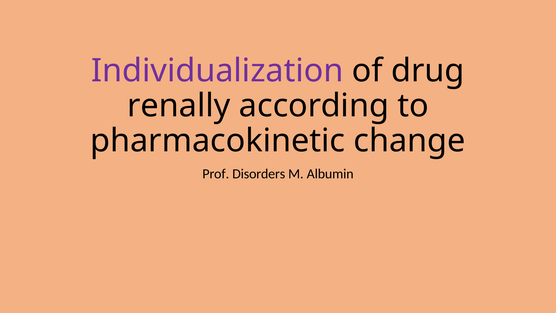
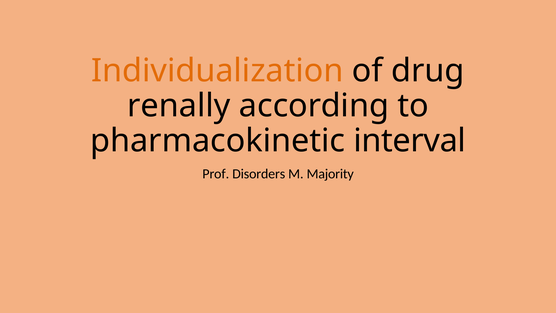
Individualization colour: purple -> orange
change: change -> interval
Albumin: Albumin -> Majority
